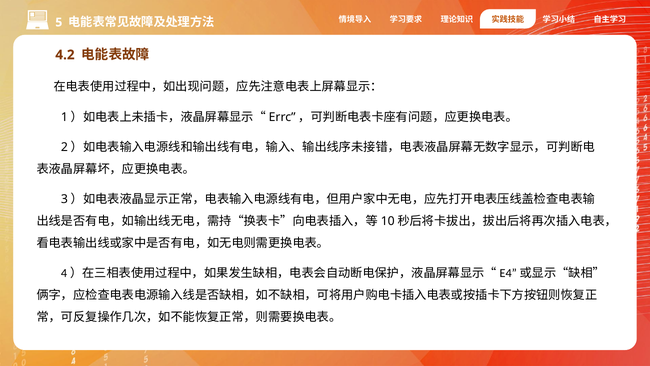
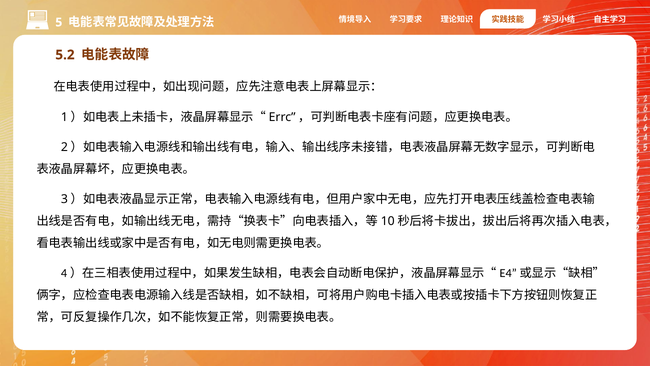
4.2: 4.2 -> 5.2
